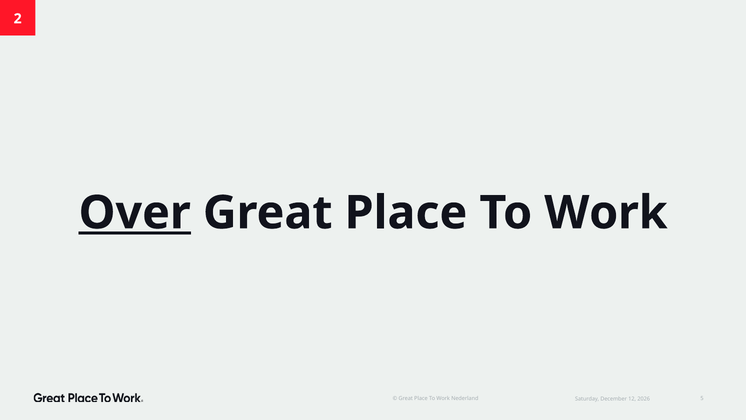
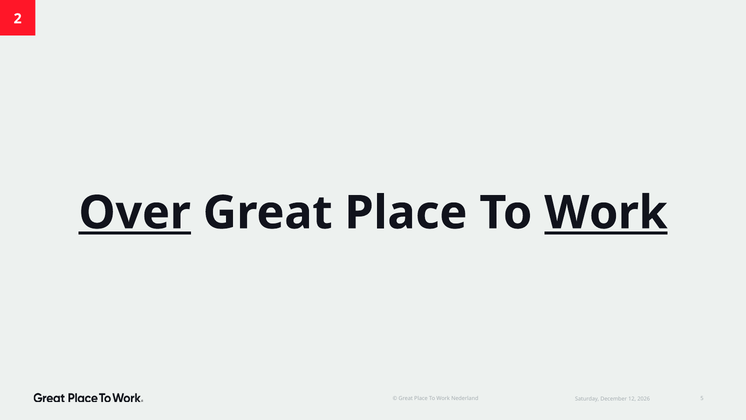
Work at (606, 213) underline: none -> present
